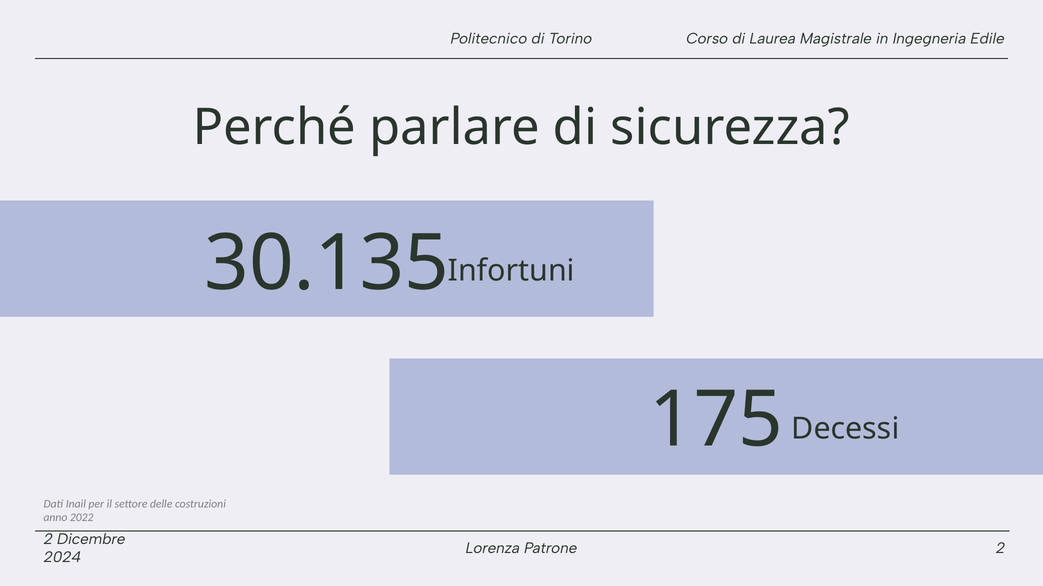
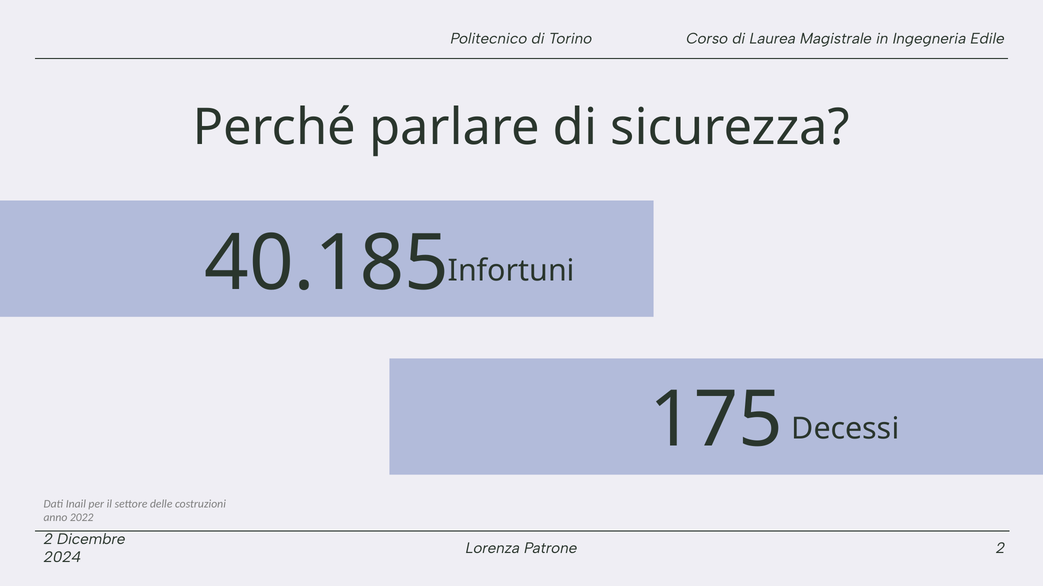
30.135: 30.135 -> 40.185
